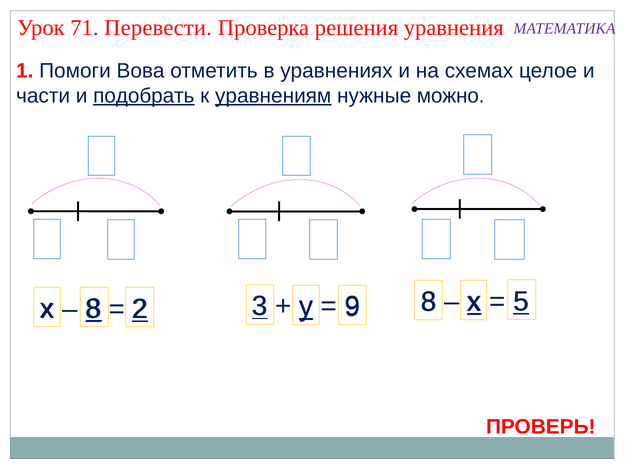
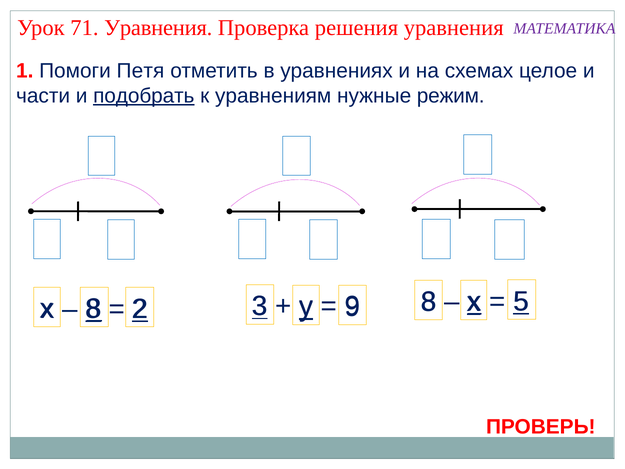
71 Перевести: Перевести -> Уравнения
Вова: Вова -> Петя
уравнениям underline: present -> none
можно: можно -> режим
